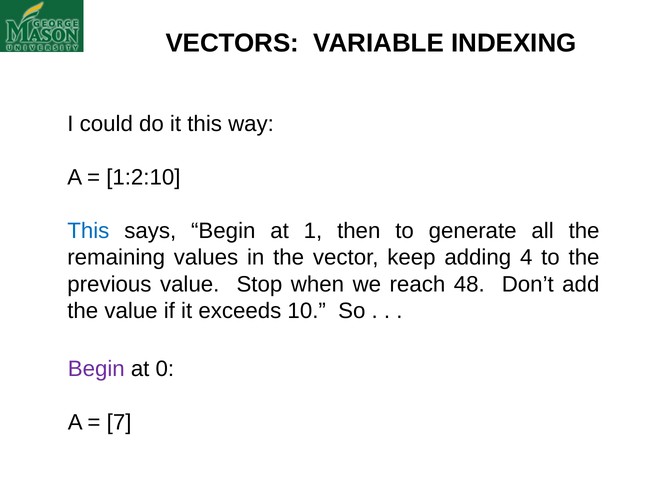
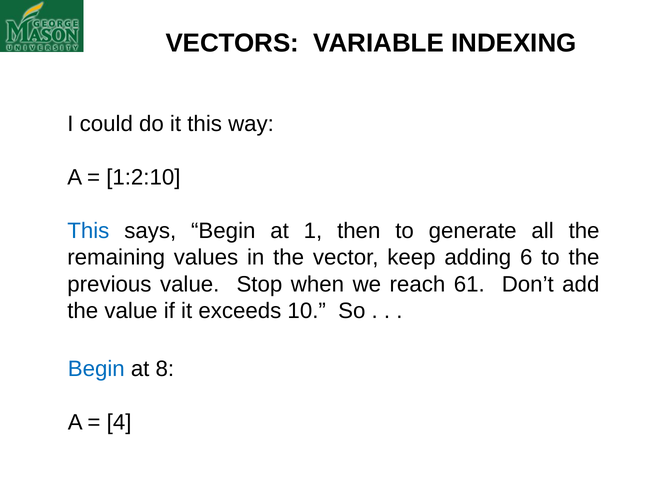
4: 4 -> 6
48: 48 -> 61
Begin at (96, 369) colour: purple -> blue
0: 0 -> 8
7: 7 -> 4
